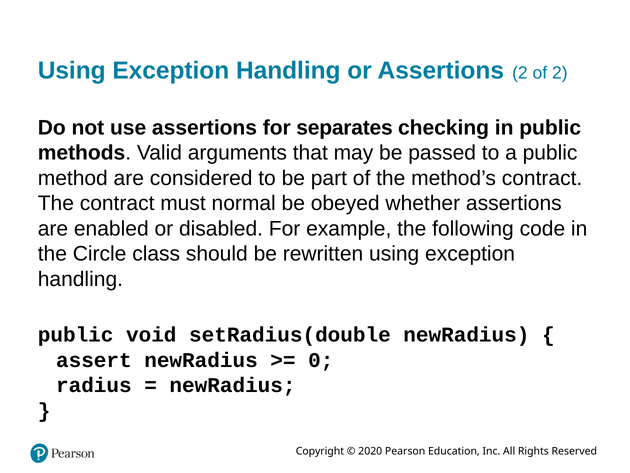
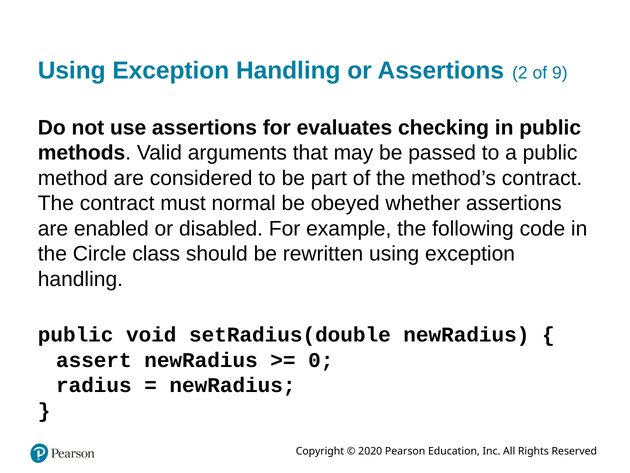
of 2: 2 -> 9
separates: separates -> evaluates
